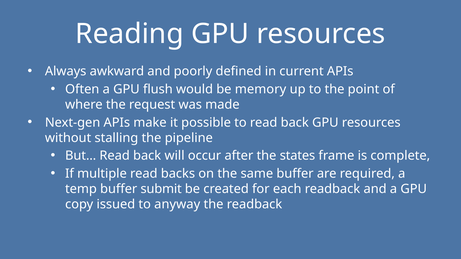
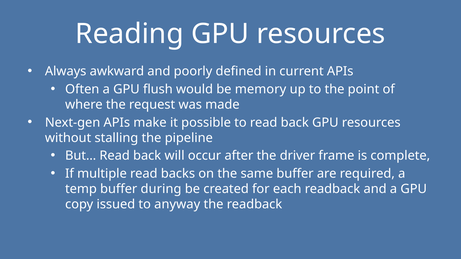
states: states -> driver
submit: submit -> during
